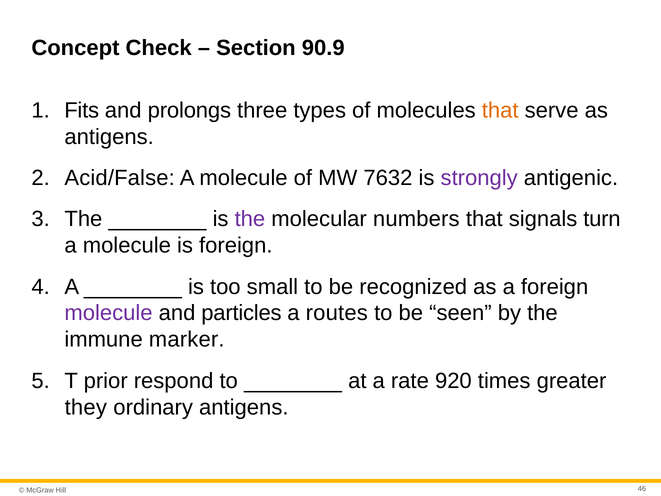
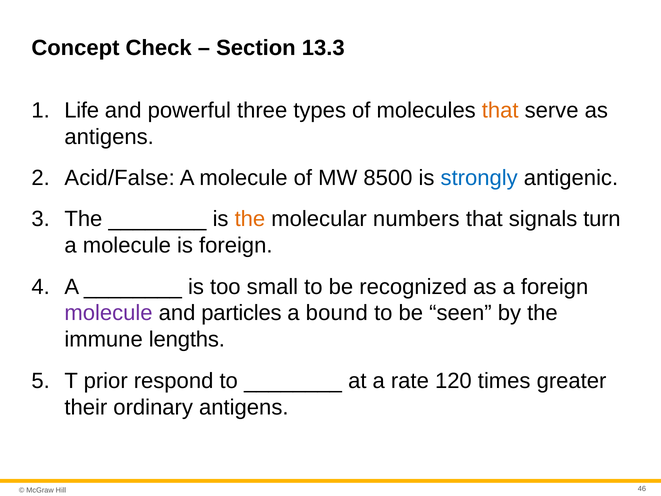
90.9: 90.9 -> 13.3
Fits: Fits -> Life
prolongs: prolongs -> powerful
7632: 7632 -> 8500
strongly colour: purple -> blue
the at (250, 219) colour: purple -> orange
routes: routes -> bound
marker: marker -> lengths
920: 920 -> 120
they: they -> their
